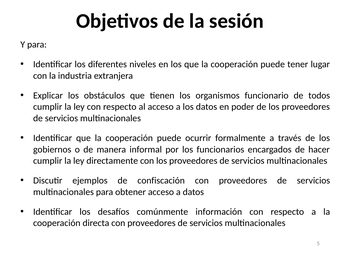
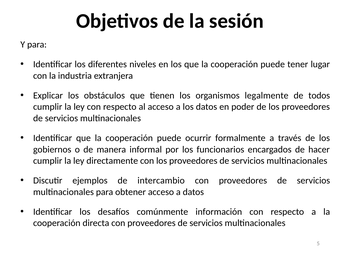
funcionario: funcionario -> legalmente
confiscación: confiscación -> intercambio
